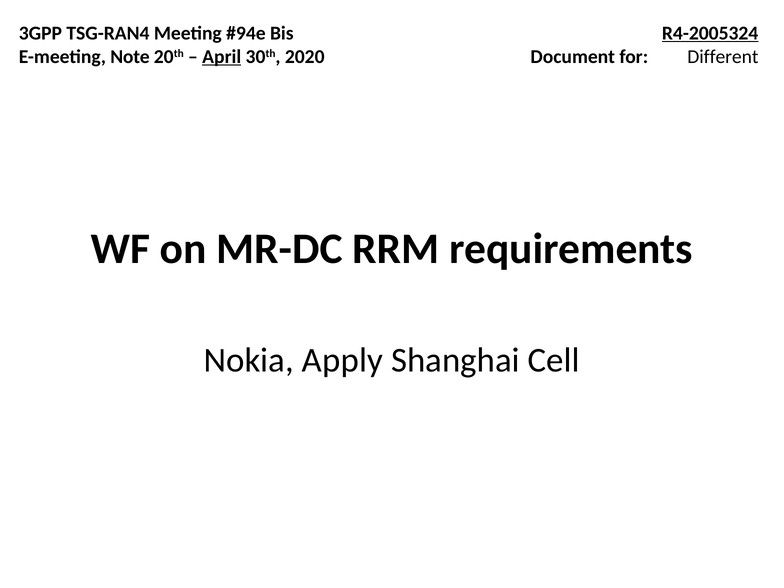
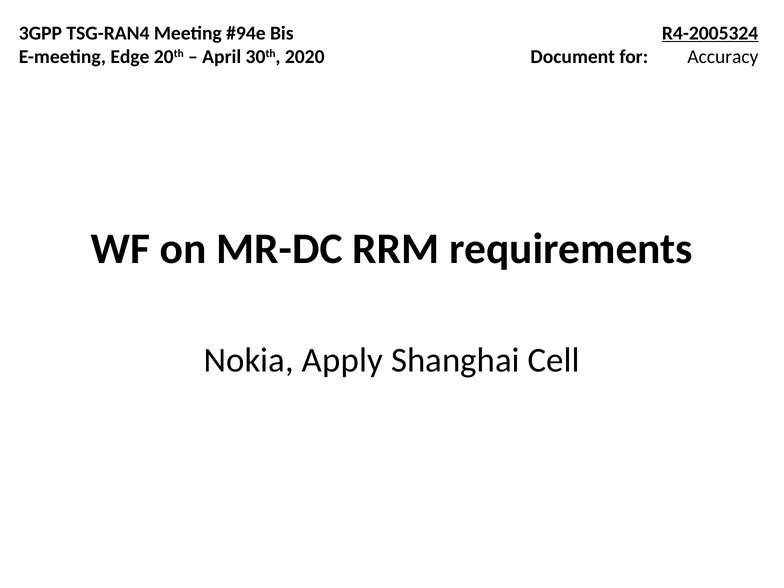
Note: Note -> Edge
April underline: present -> none
Different: Different -> Accuracy
